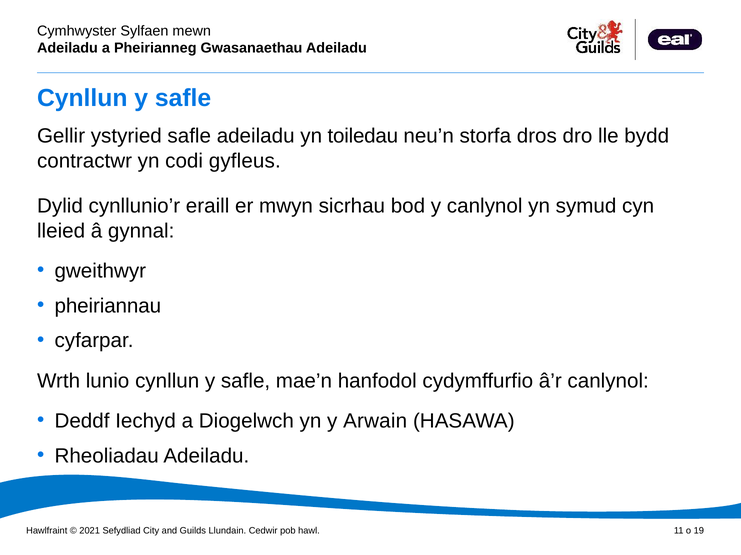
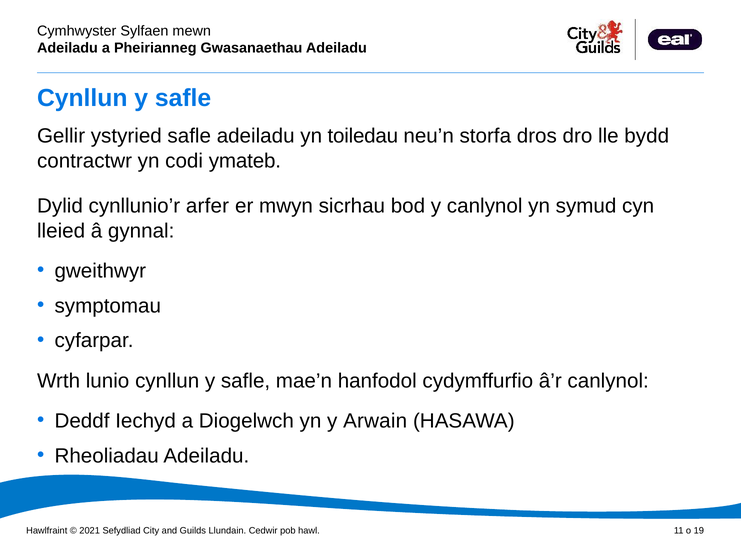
gyfleus: gyfleus -> ymateb
eraill: eraill -> arfer
pheiriannau: pheiriannau -> symptomau
